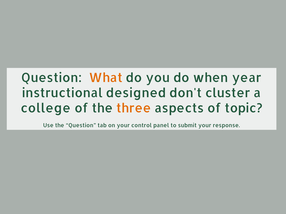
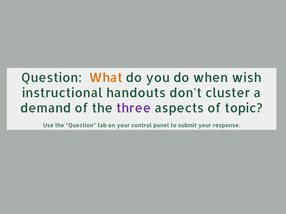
year: year -> wish
designed: designed -> handouts
college: college -> demand
three colour: orange -> purple
